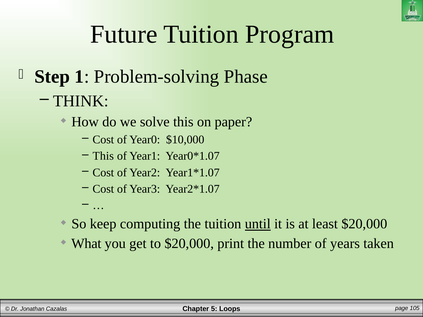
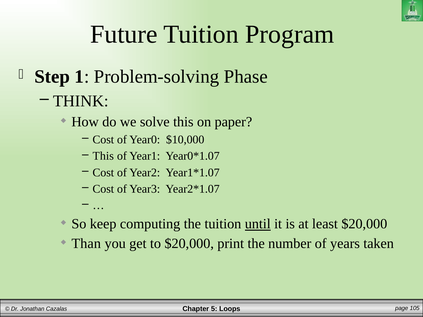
What: What -> Than
